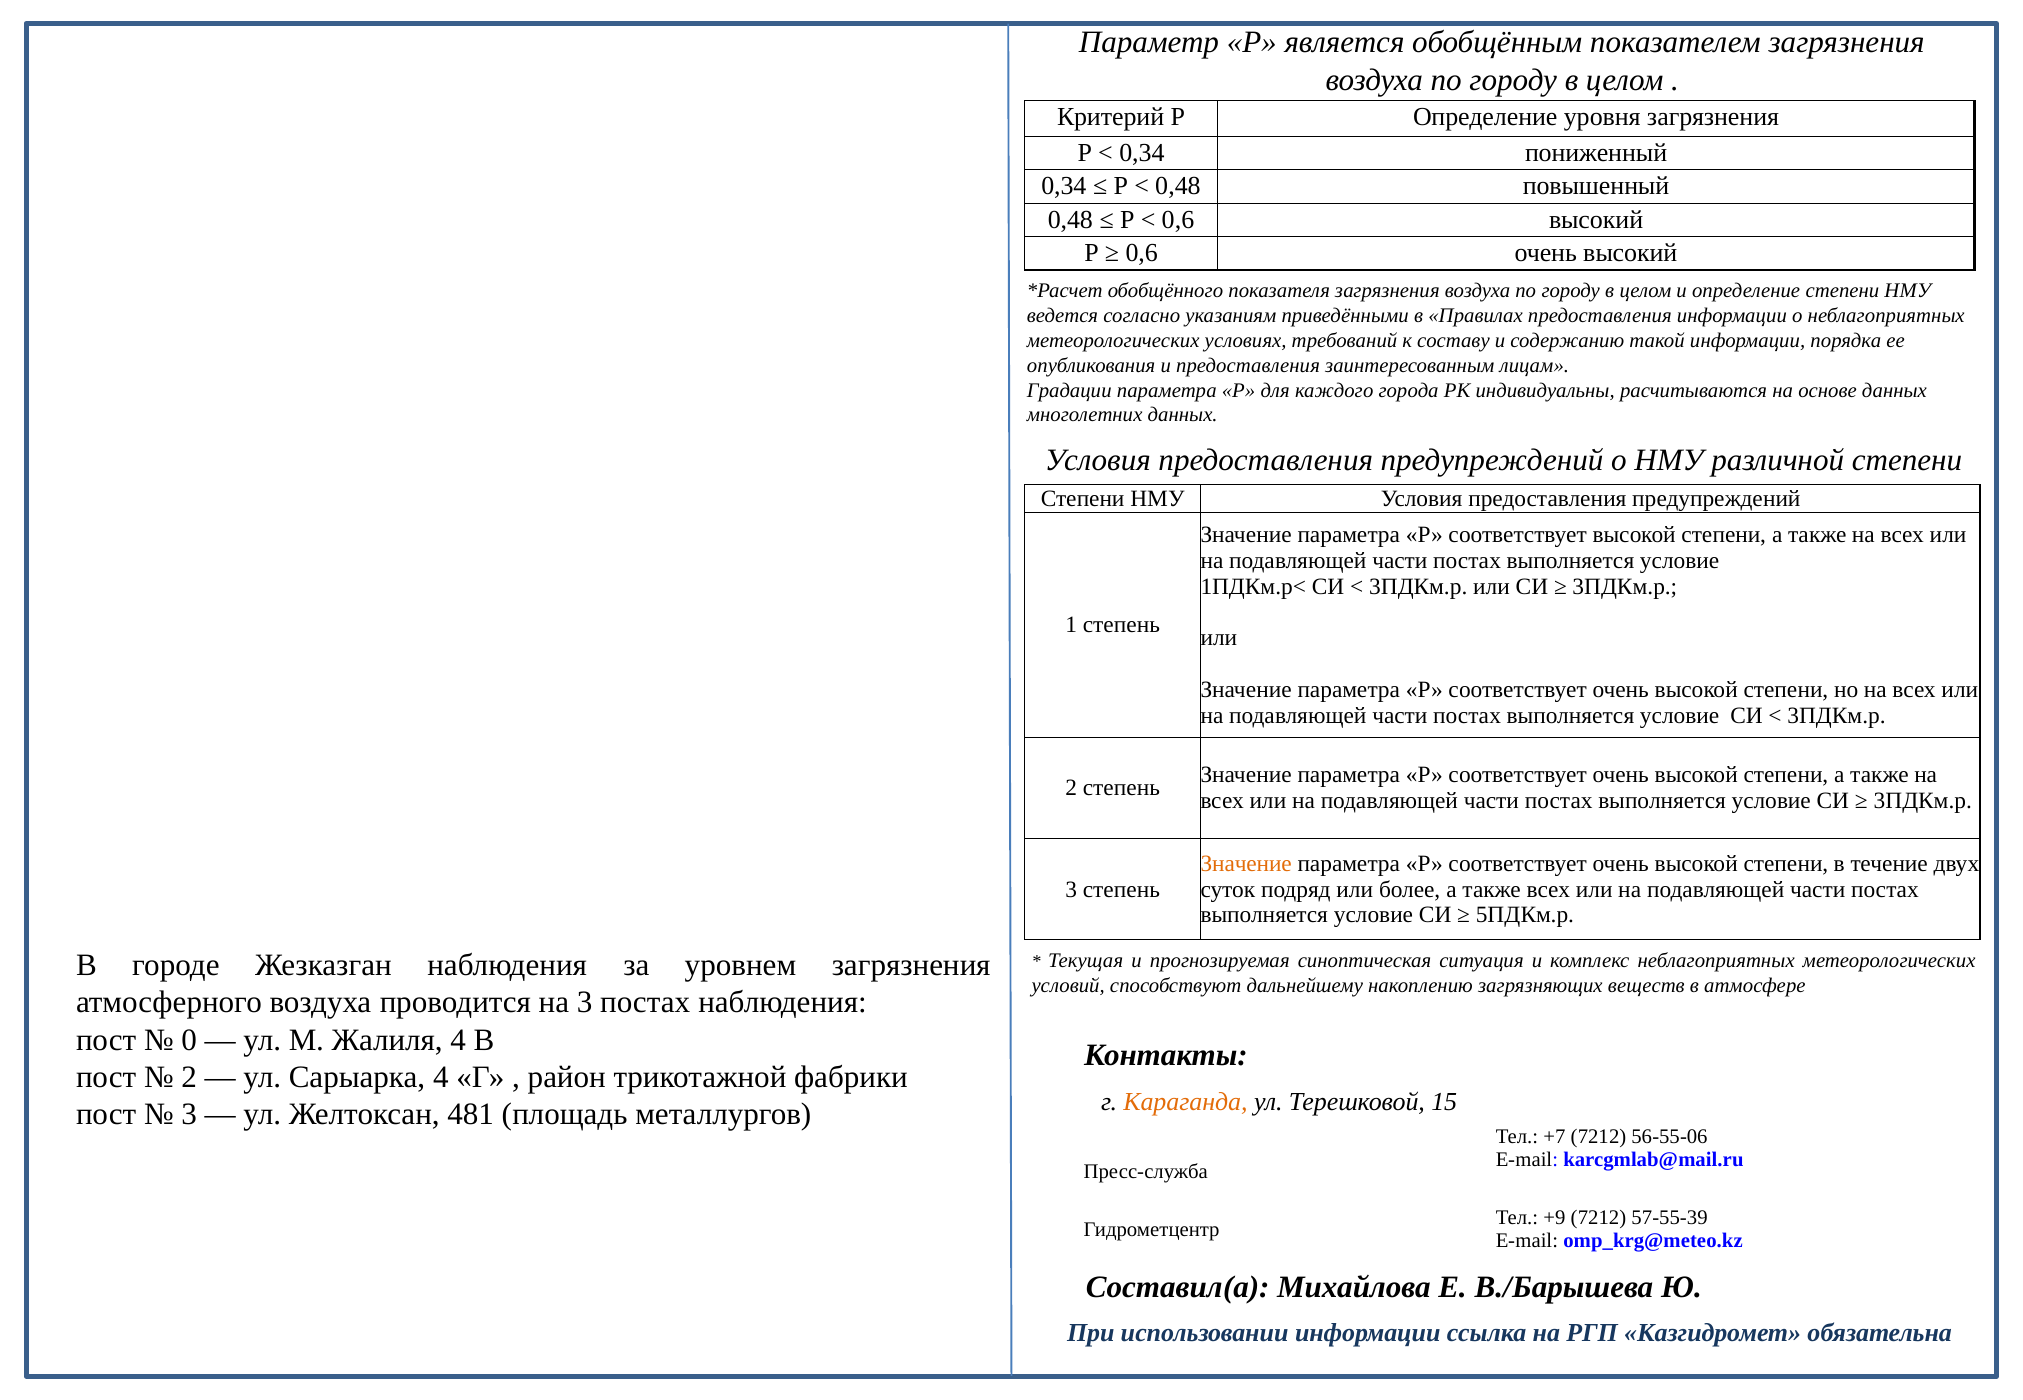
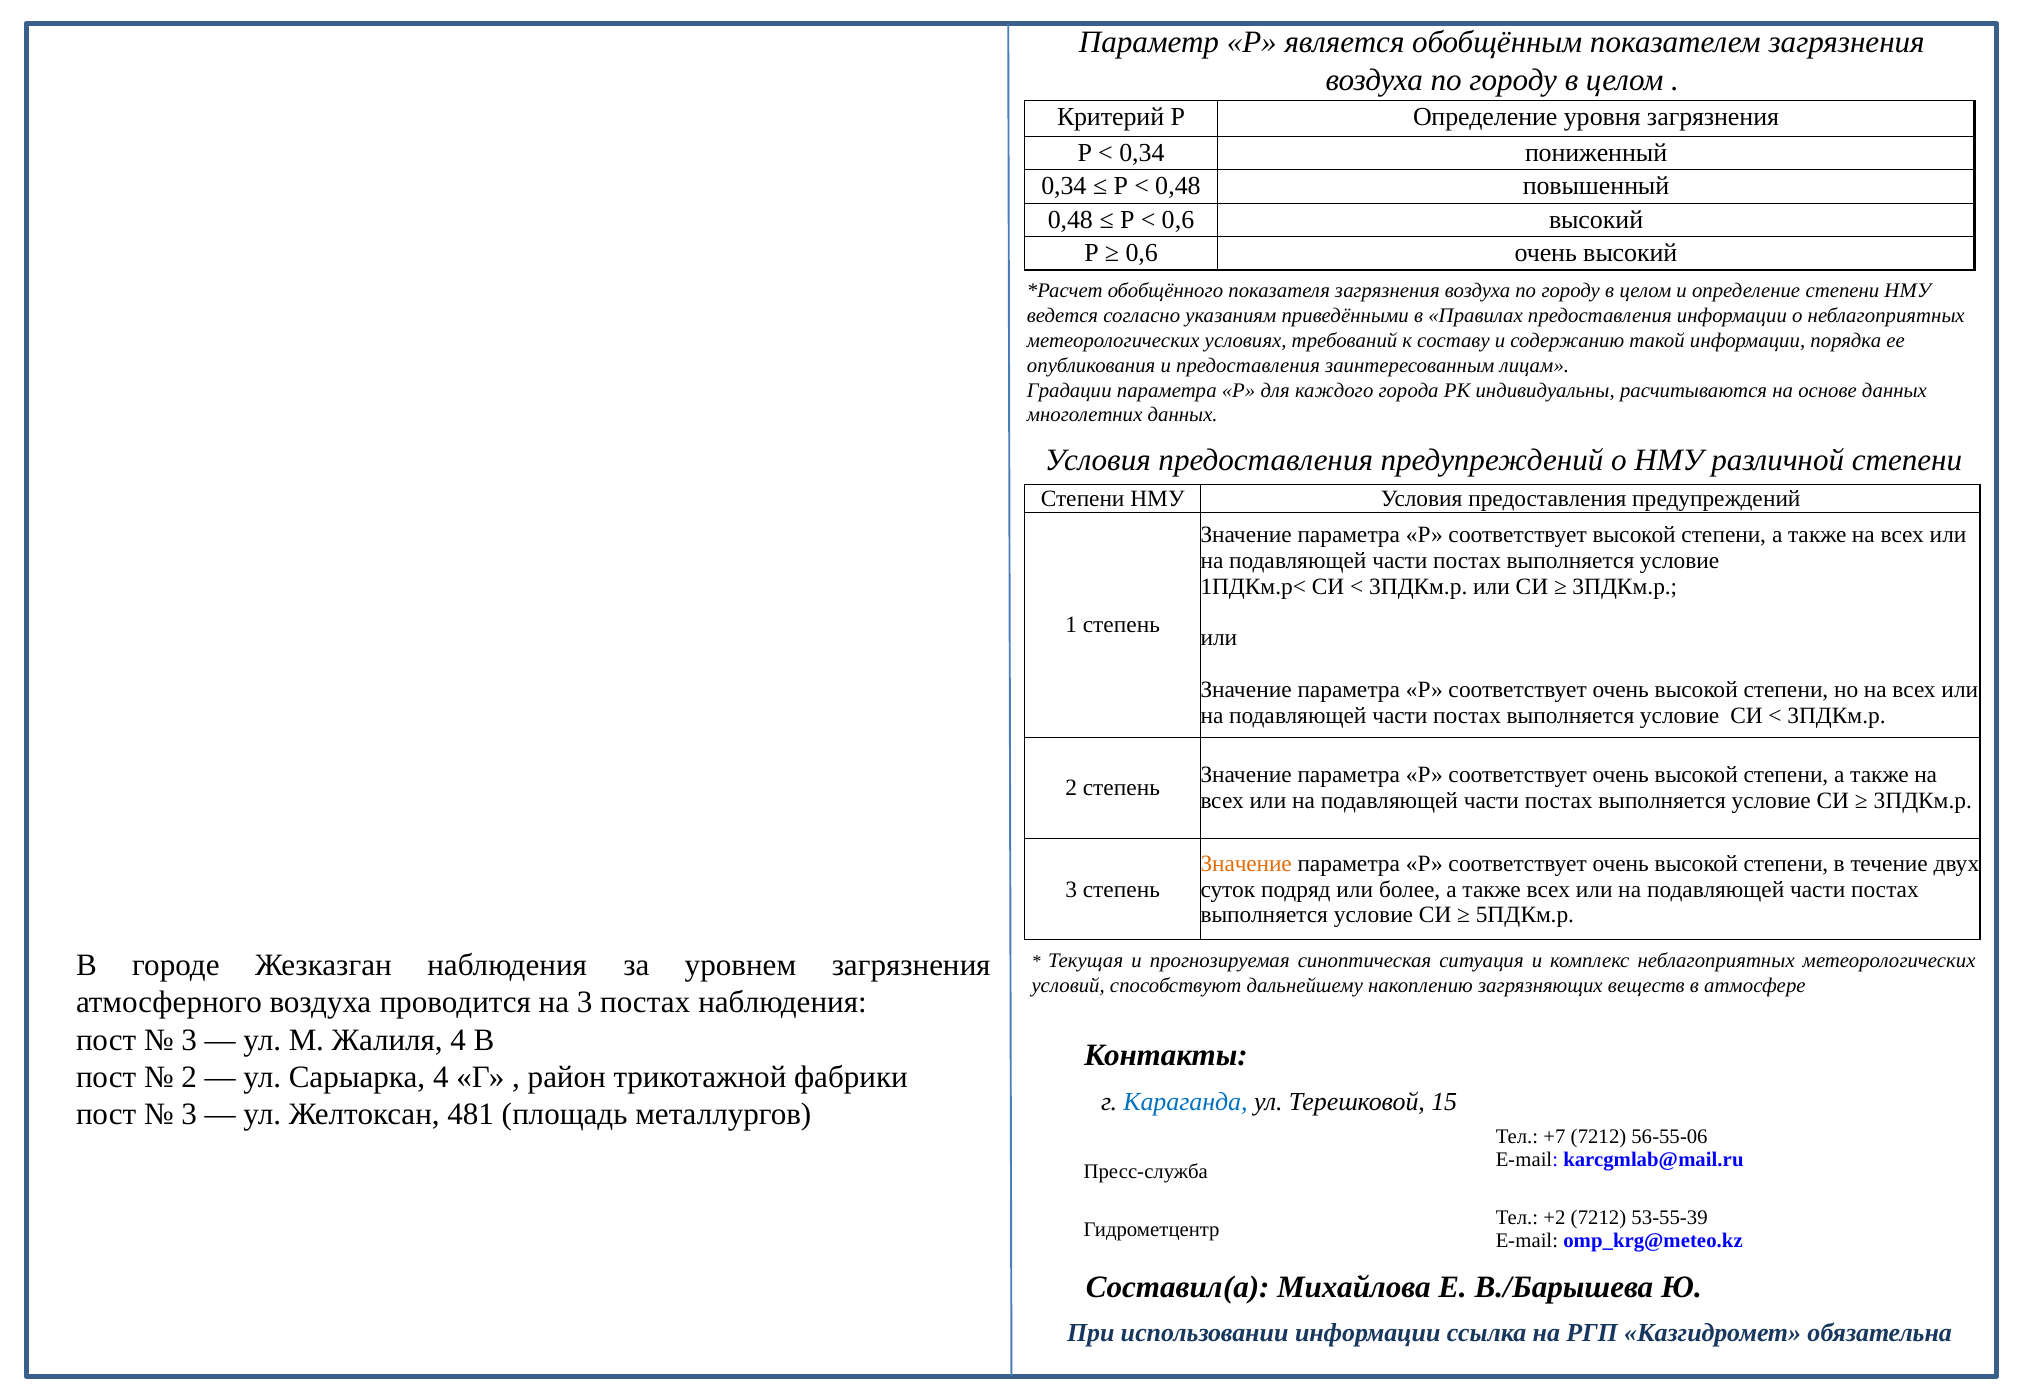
0 at (189, 1040): 0 -> 3
Караганда colour: orange -> blue
+9: +9 -> +2
57-55-39: 57-55-39 -> 53-55-39
